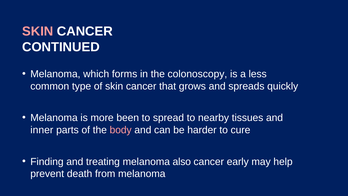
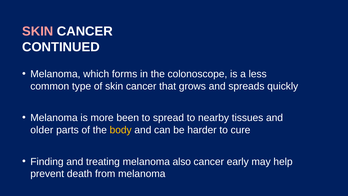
colonoscopy: colonoscopy -> colonoscope
inner: inner -> older
body colour: pink -> yellow
